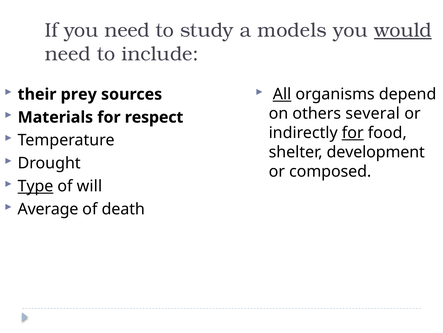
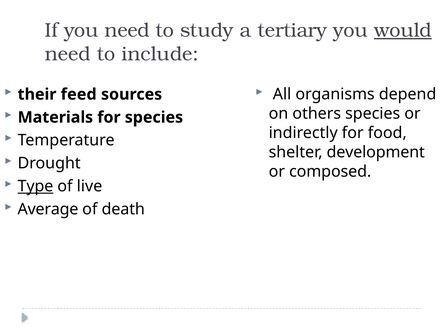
models: models -> tertiary
prey: prey -> feed
All underline: present -> none
others several: several -> species
for respect: respect -> species
for at (353, 133) underline: present -> none
will: will -> live
